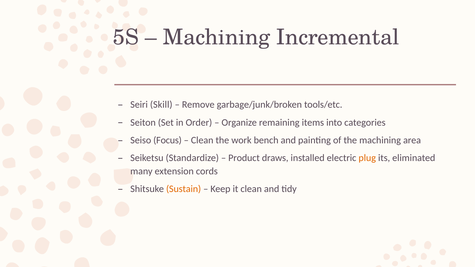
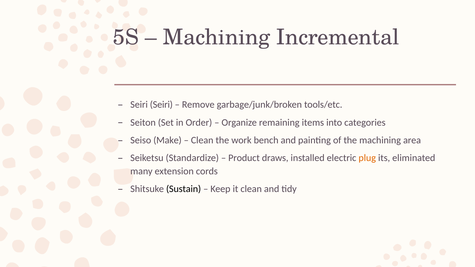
Seiri Skill: Skill -> Seiri
Focus: Focus -> Make
Sustain colour: orange -> black
